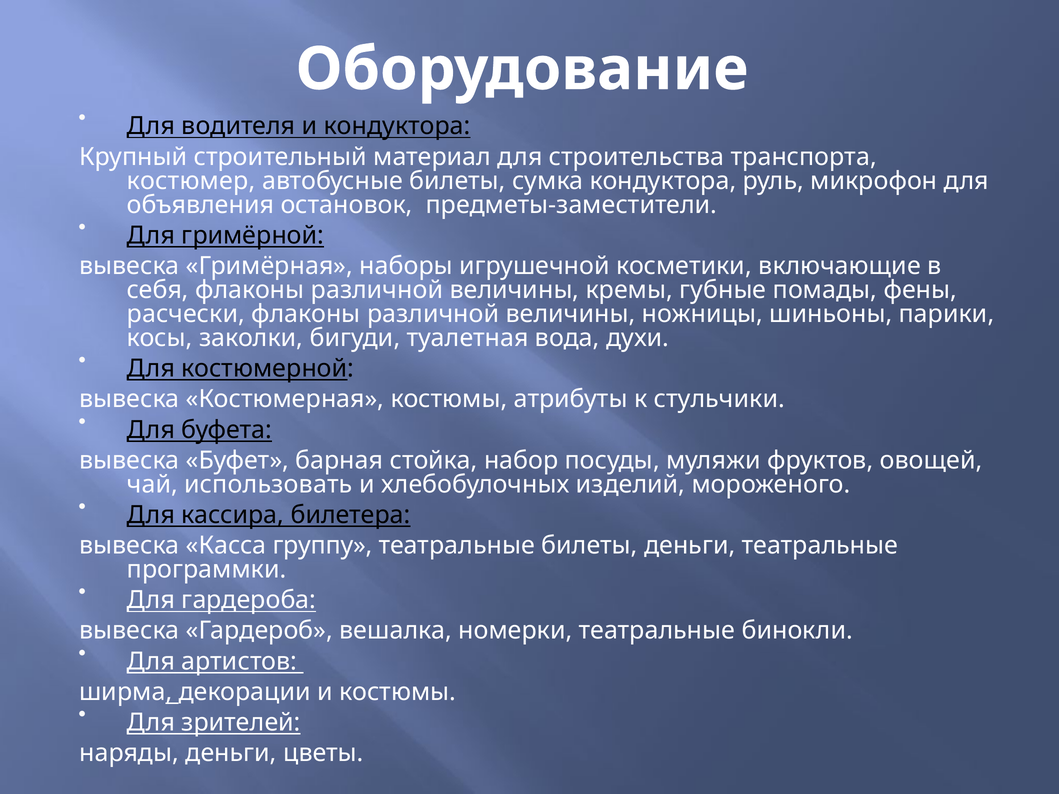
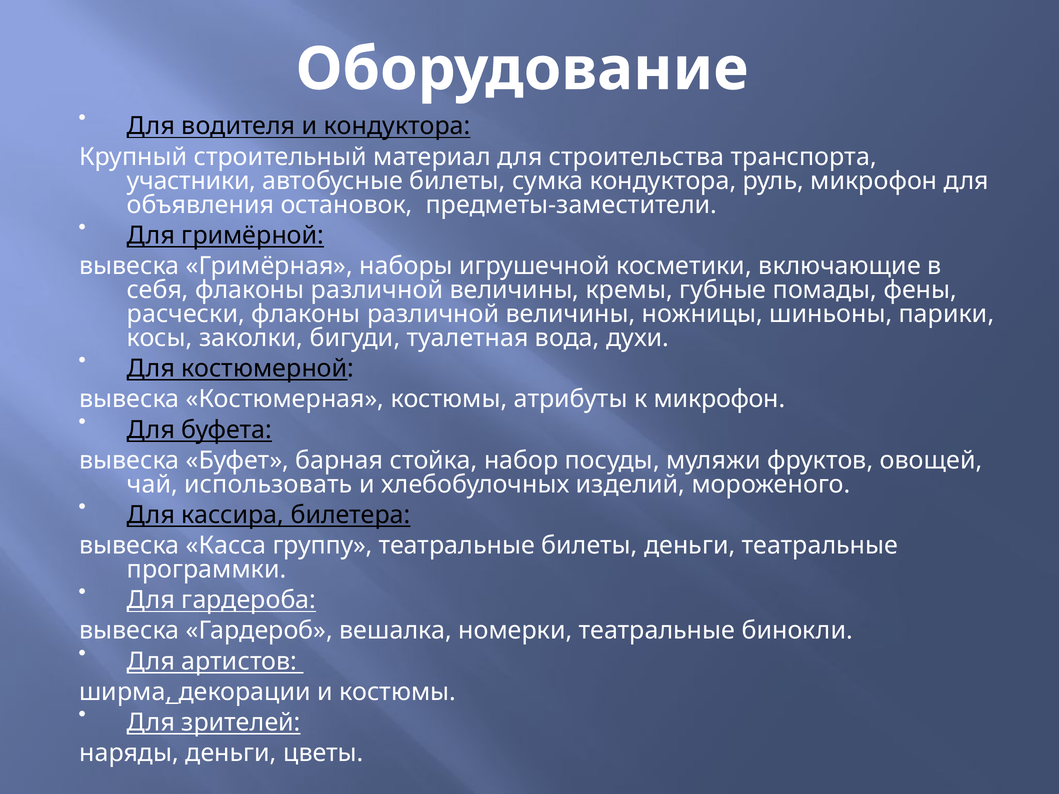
костюмер: костюмер -> участники
к стульчики: стульчики -> микрофон
